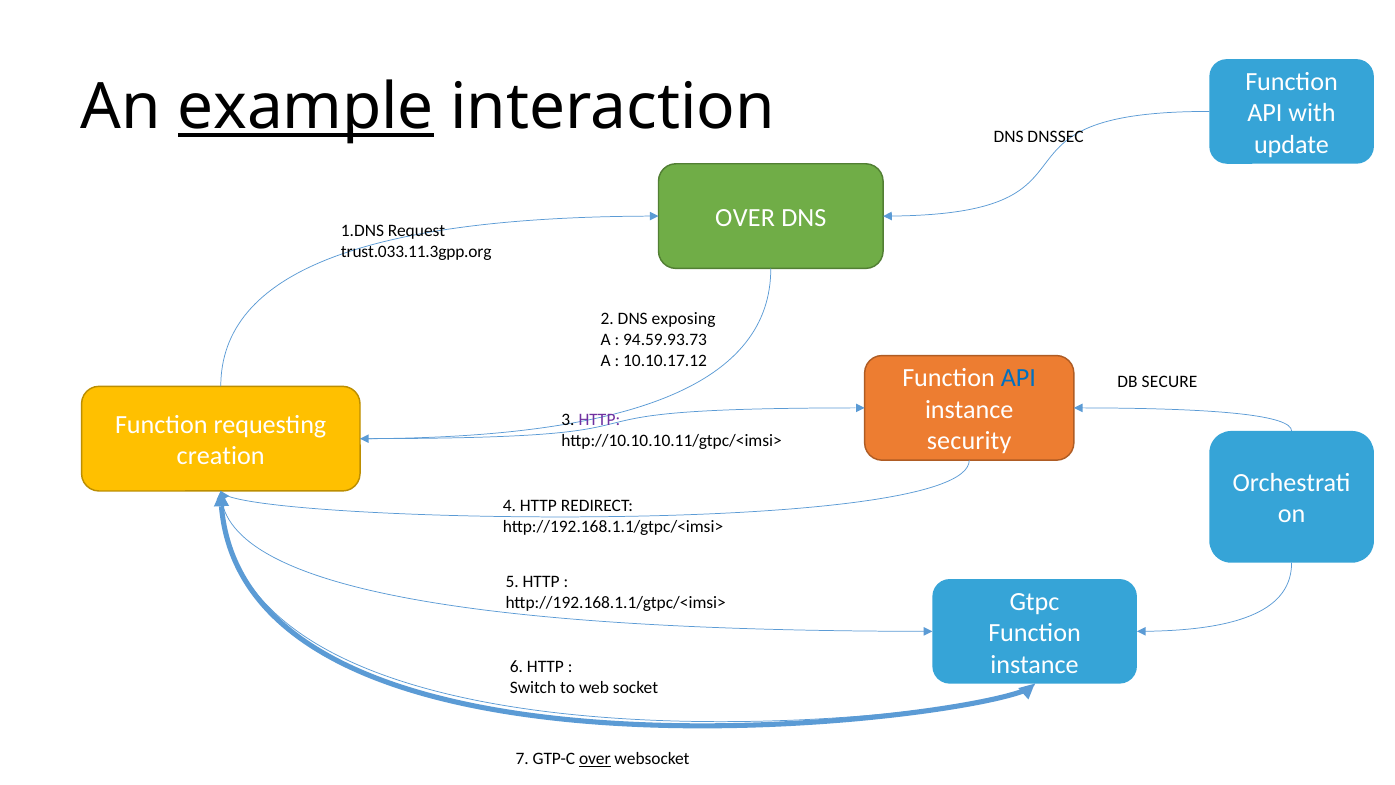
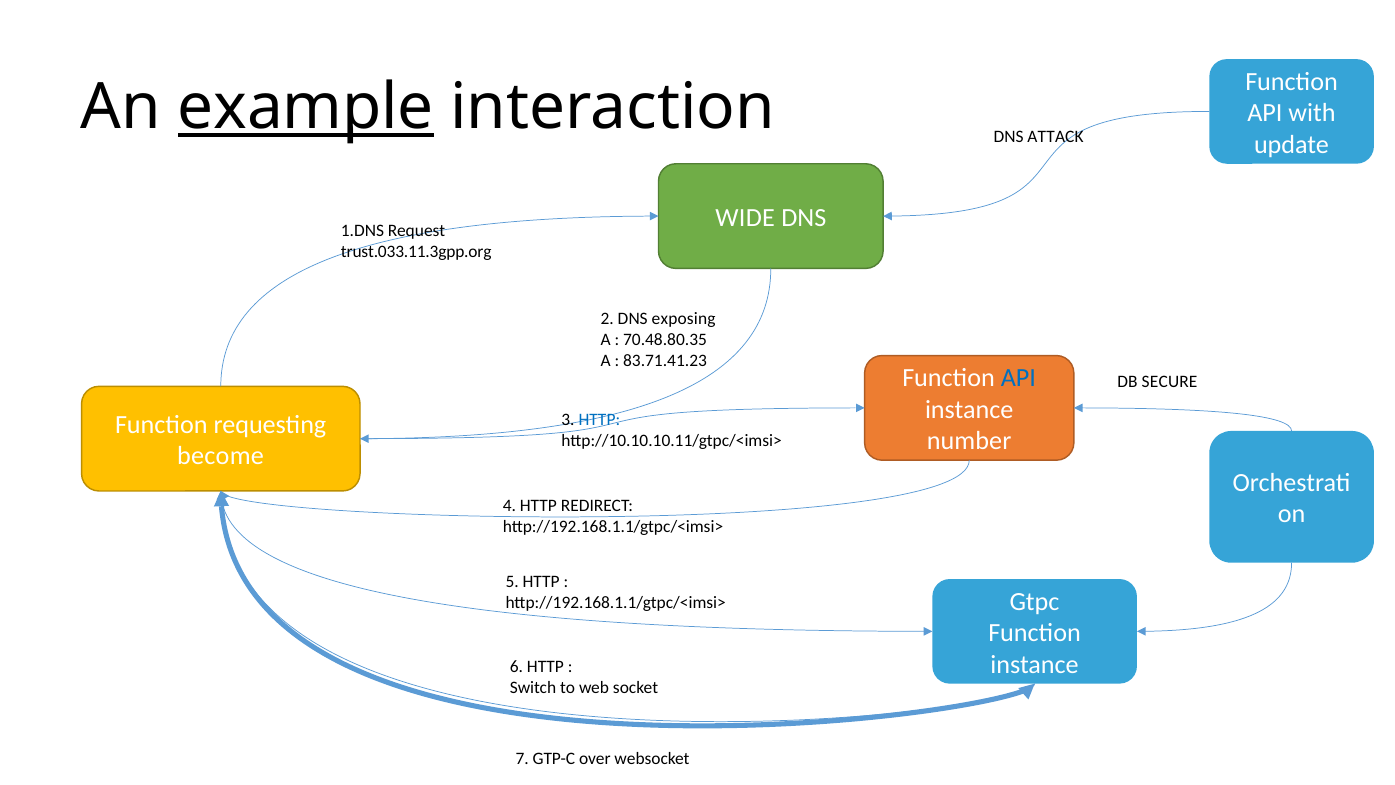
DNSSEC: DNSSEC -> ATTACK
OVER at (745, 218): OVER -> WIDE
94.59.93.73: 94.59.93.73 -> 70.48.80.35
10.10.17.12: 10.10.17.12 -> 83.71.41.23
HTTP at (599, 420) colour: purple -> blue
security: security -> number
creation: creation -> become
over at (595, 758) underline: present -> none
